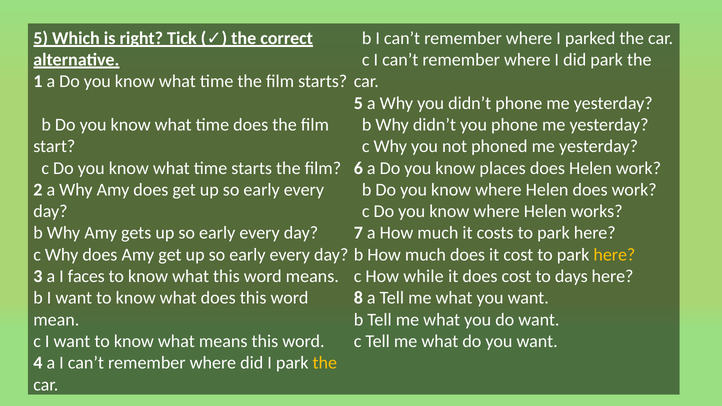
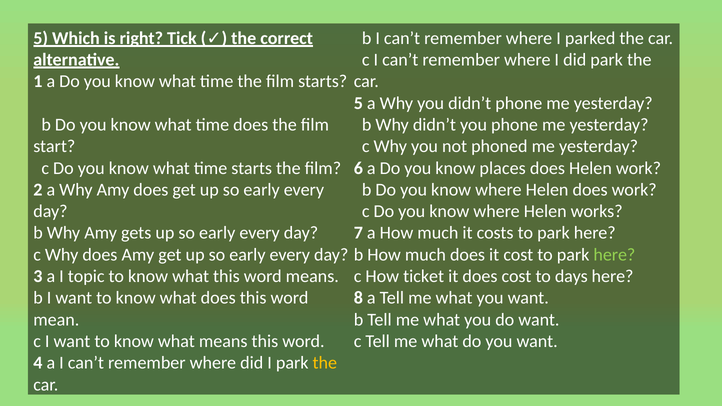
here at (614, 255) colour: yellow -> light green
faces: faces -> topic
while: while -> ticket
